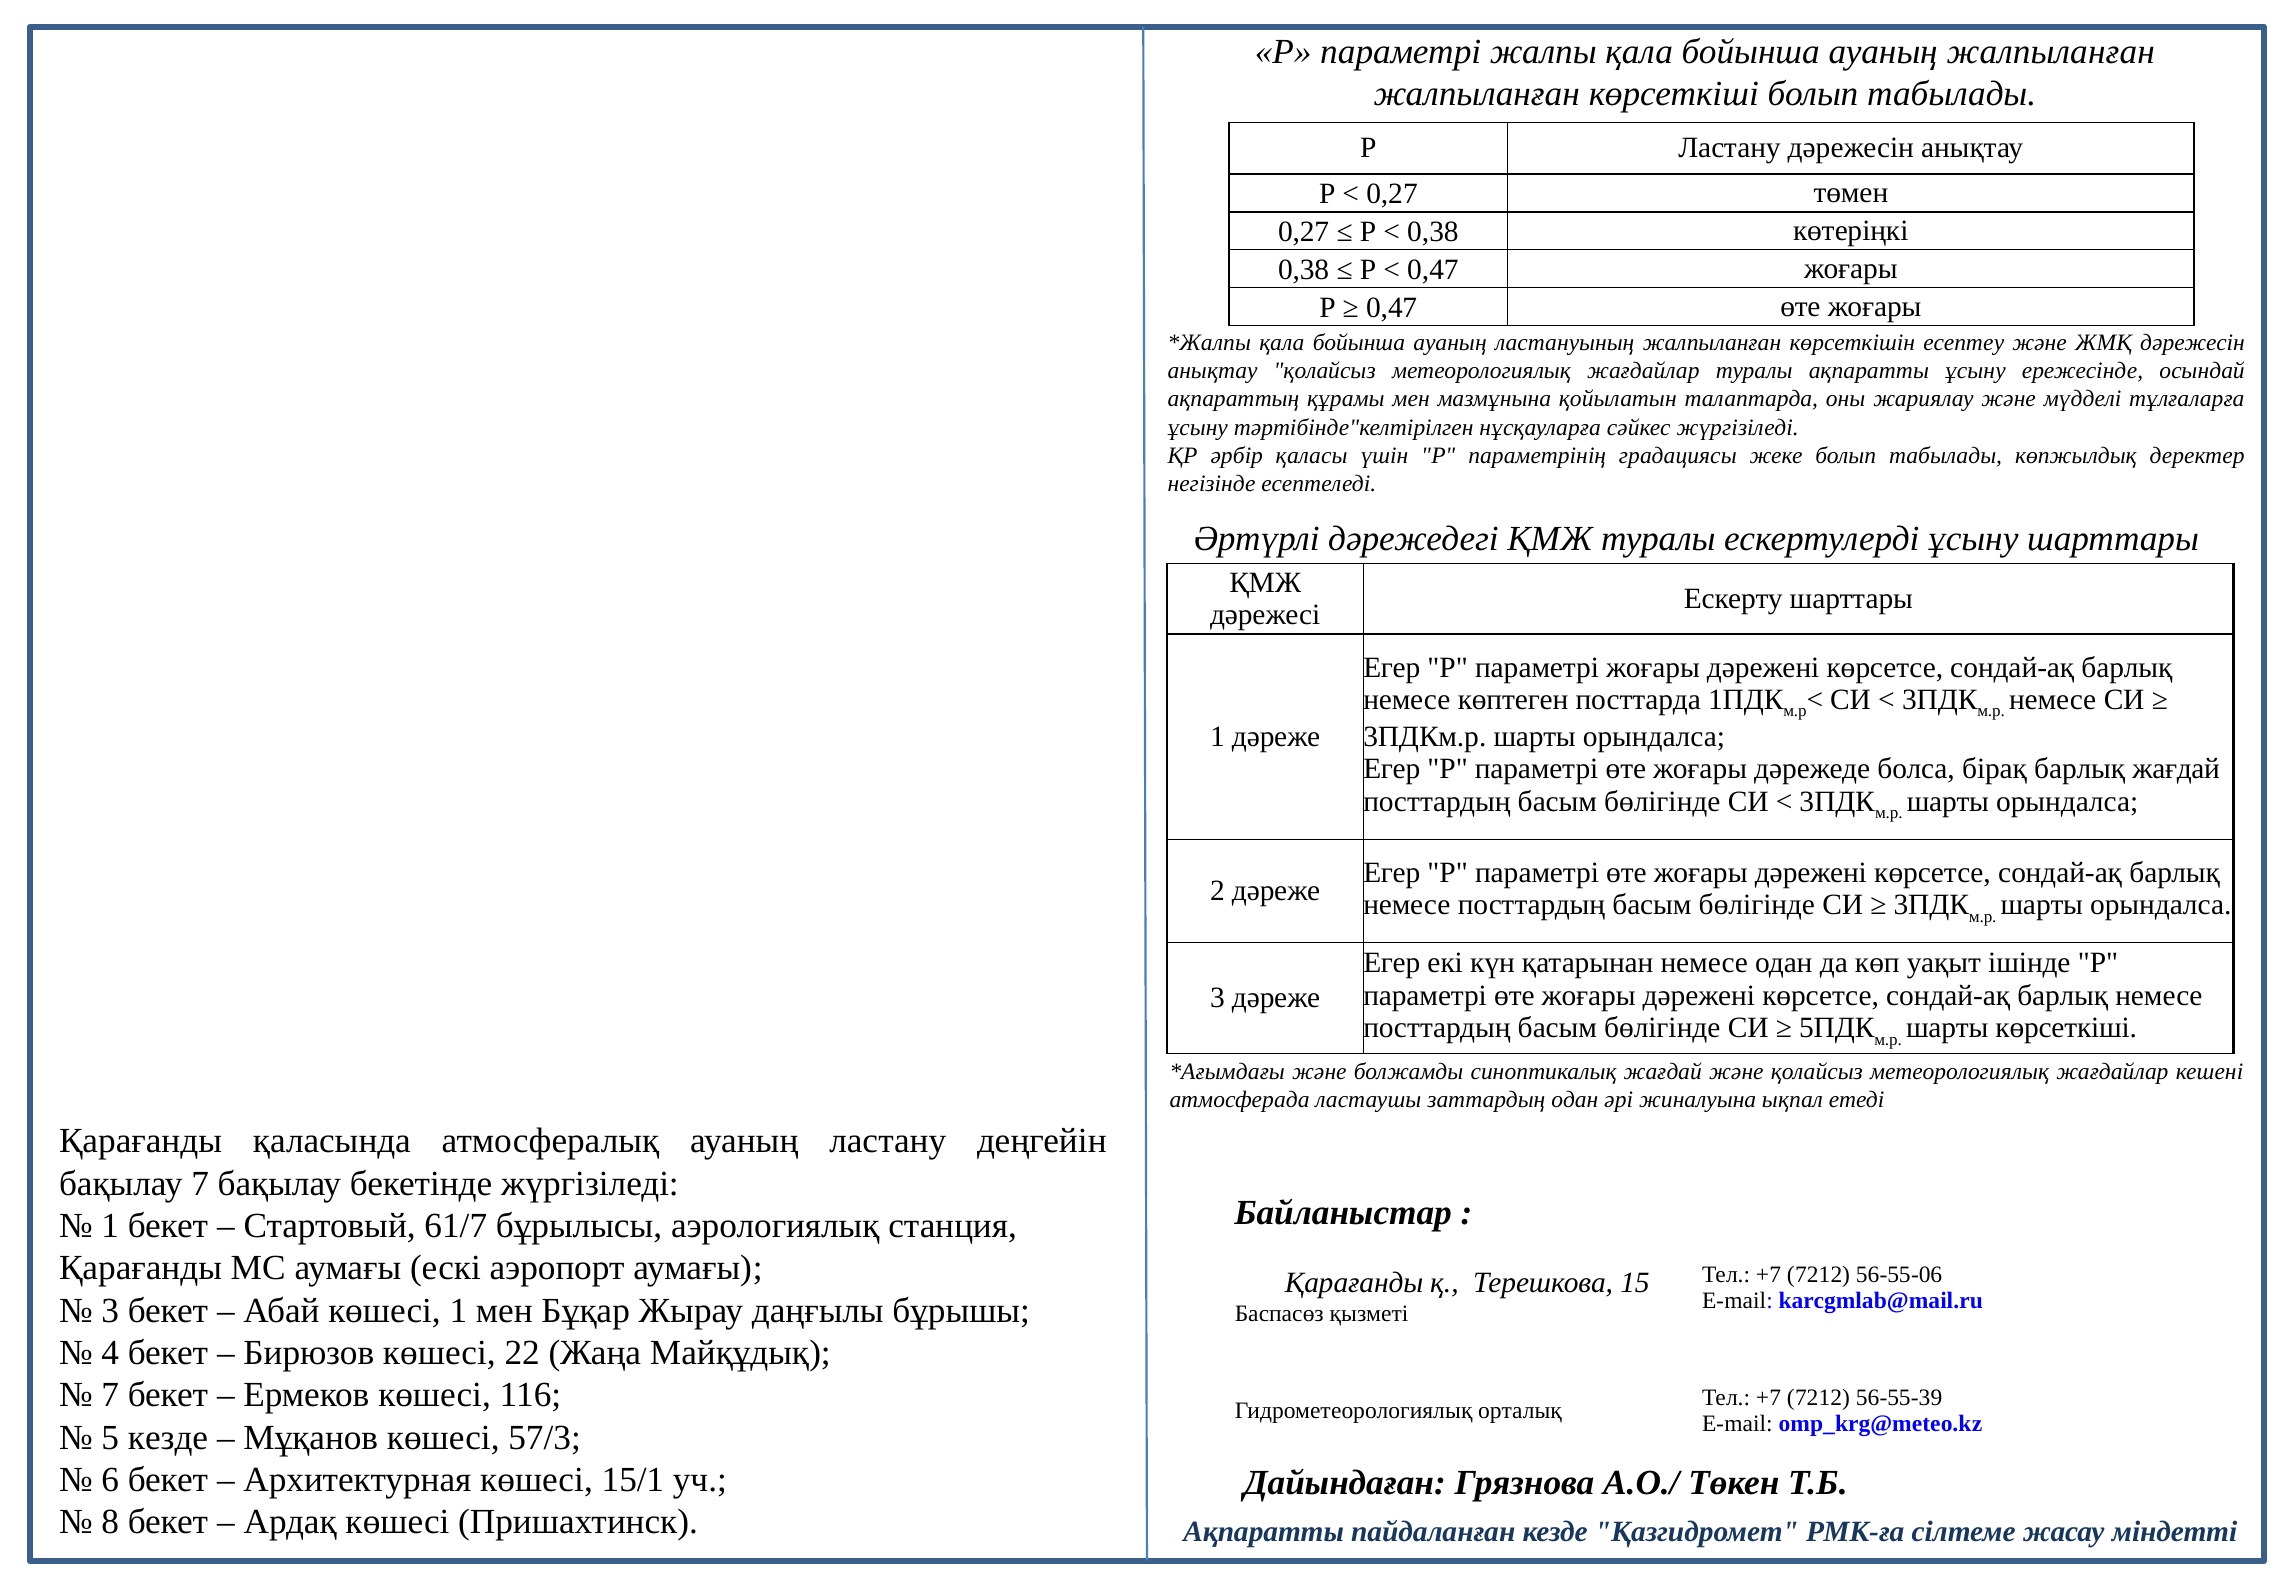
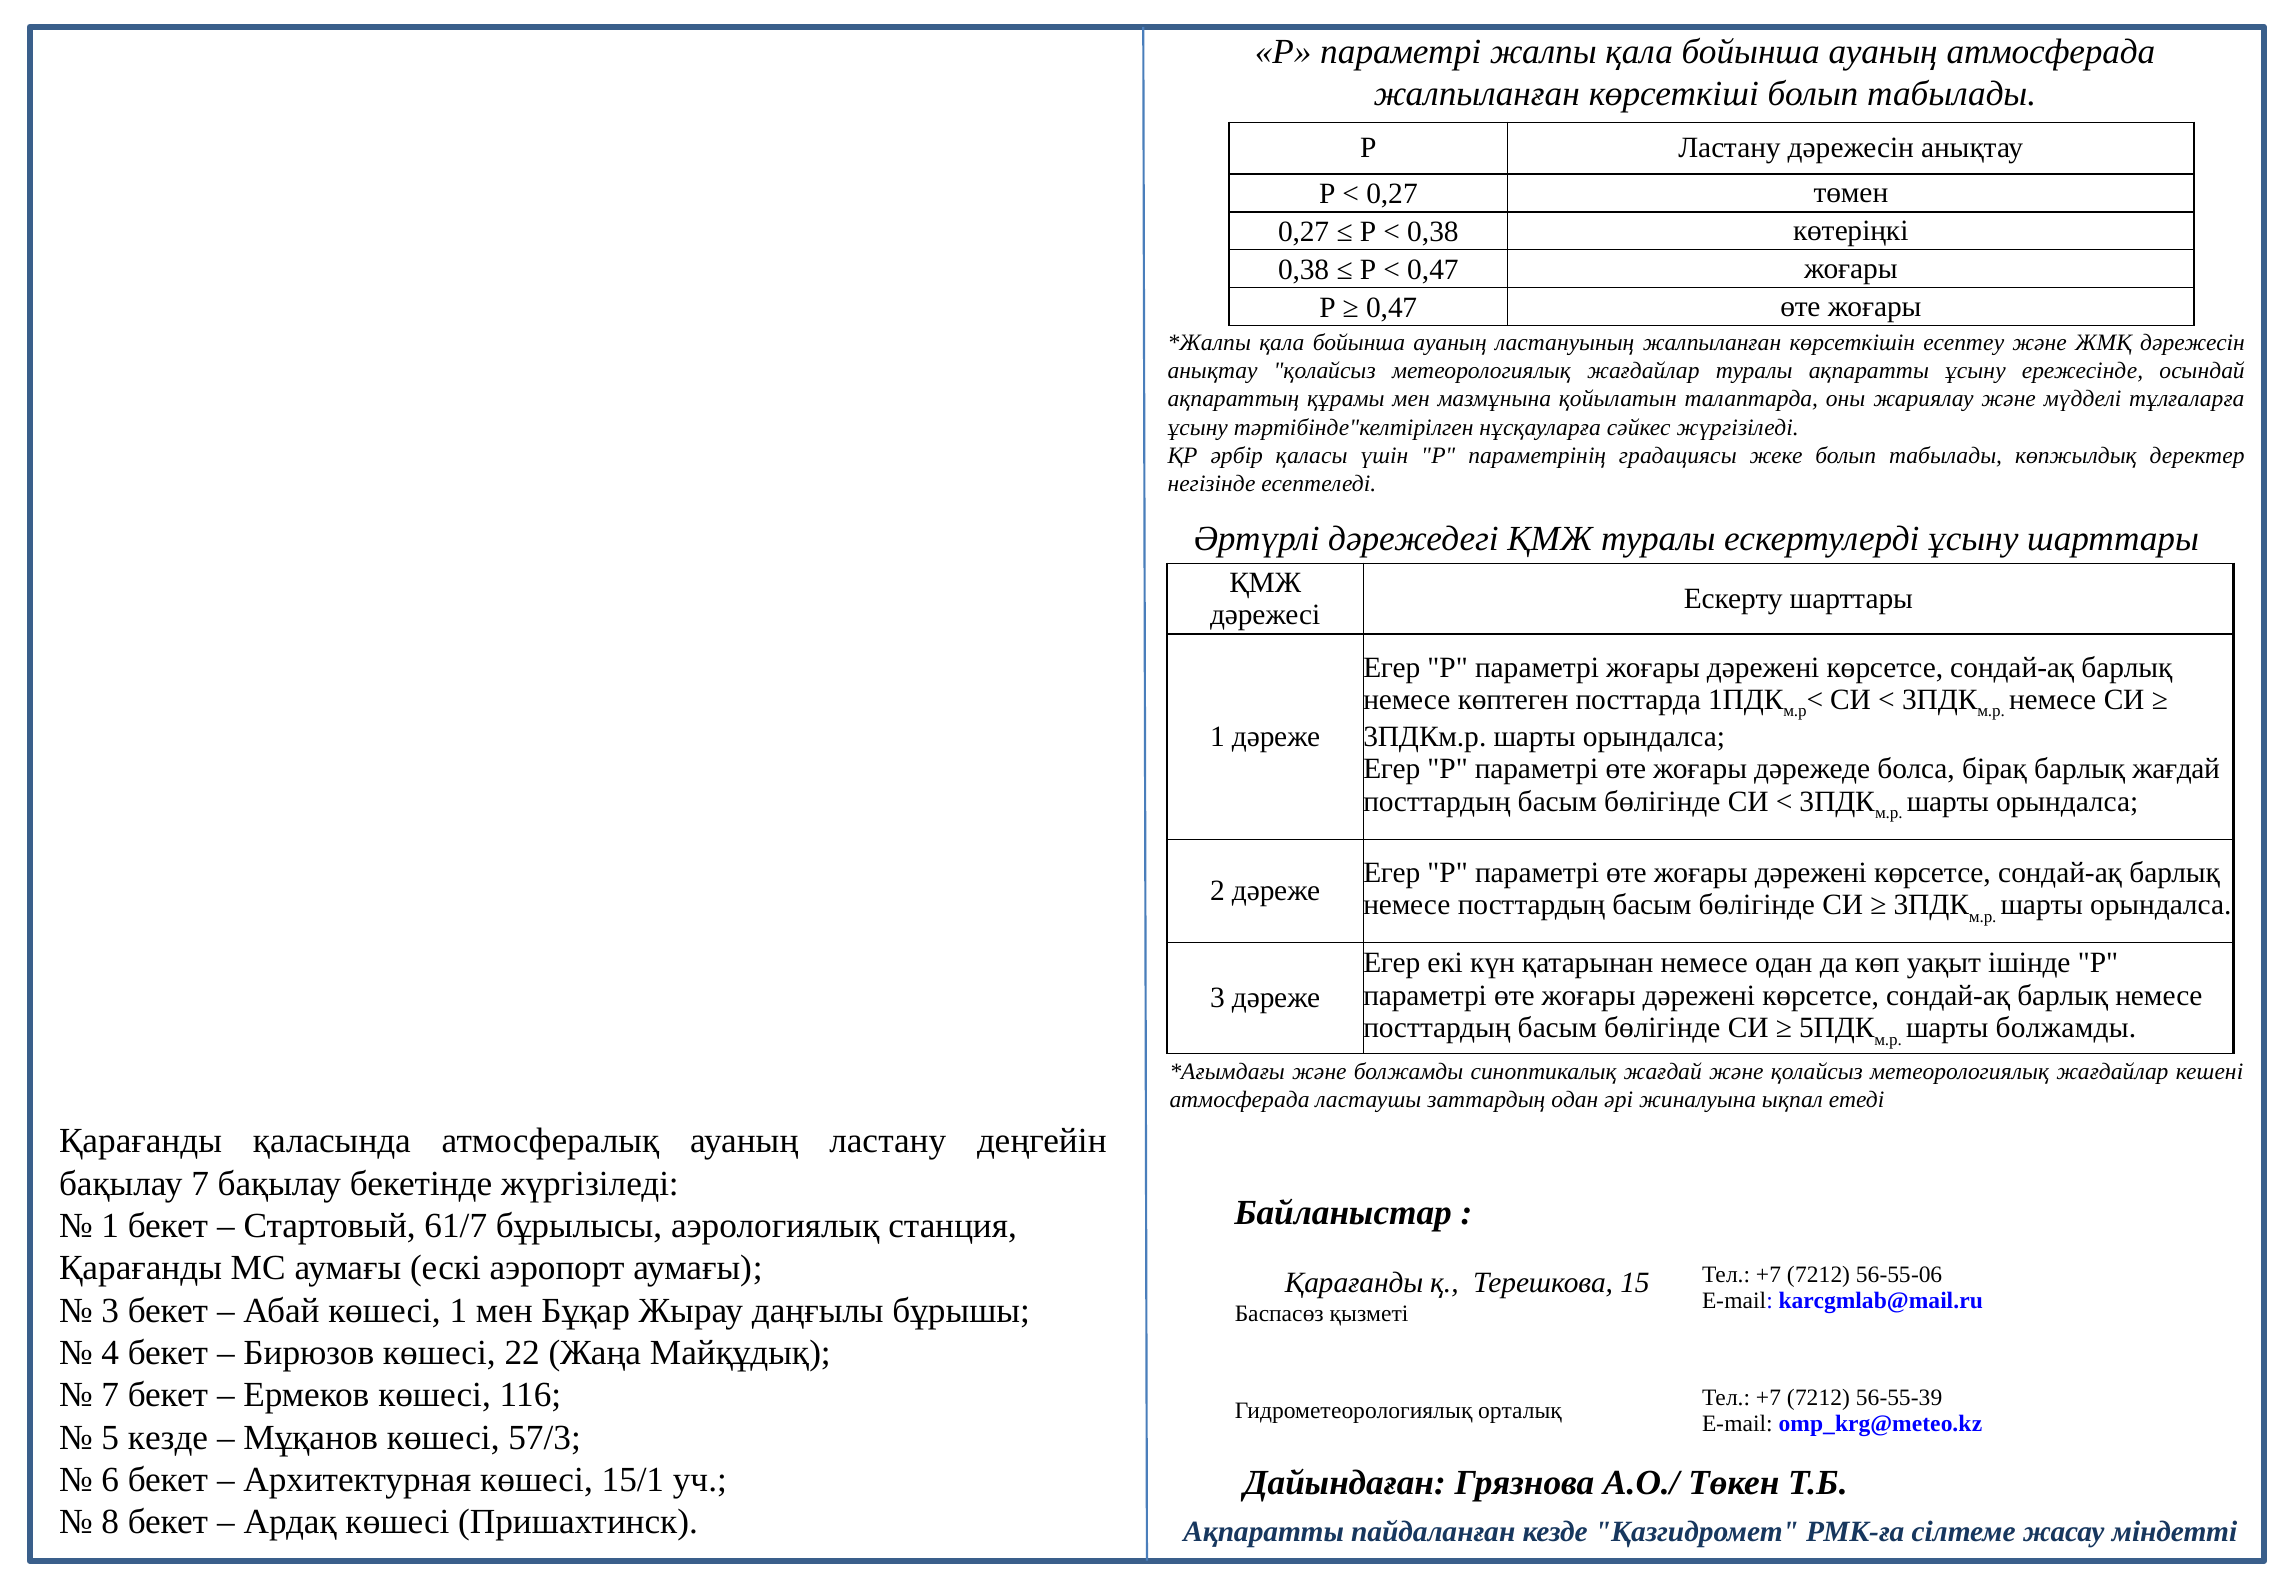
ауаның жалпыланған: жалпыланған -> атмосферада
шарты көрсеткіші: көрсеткіші -> болжамды
